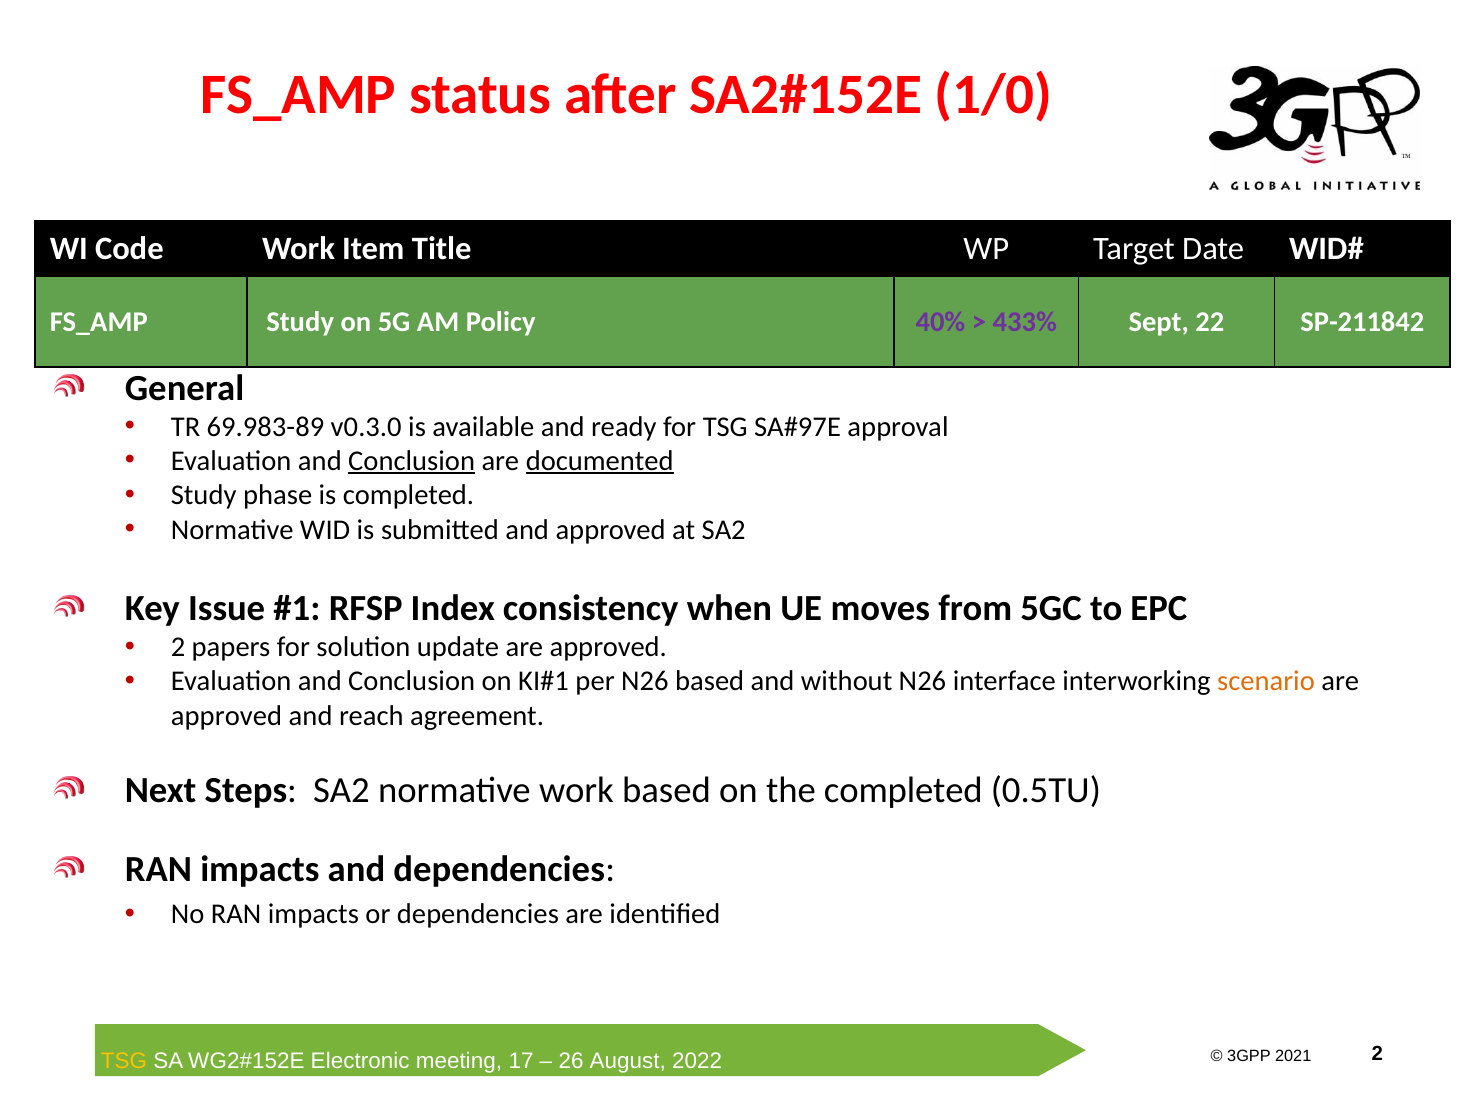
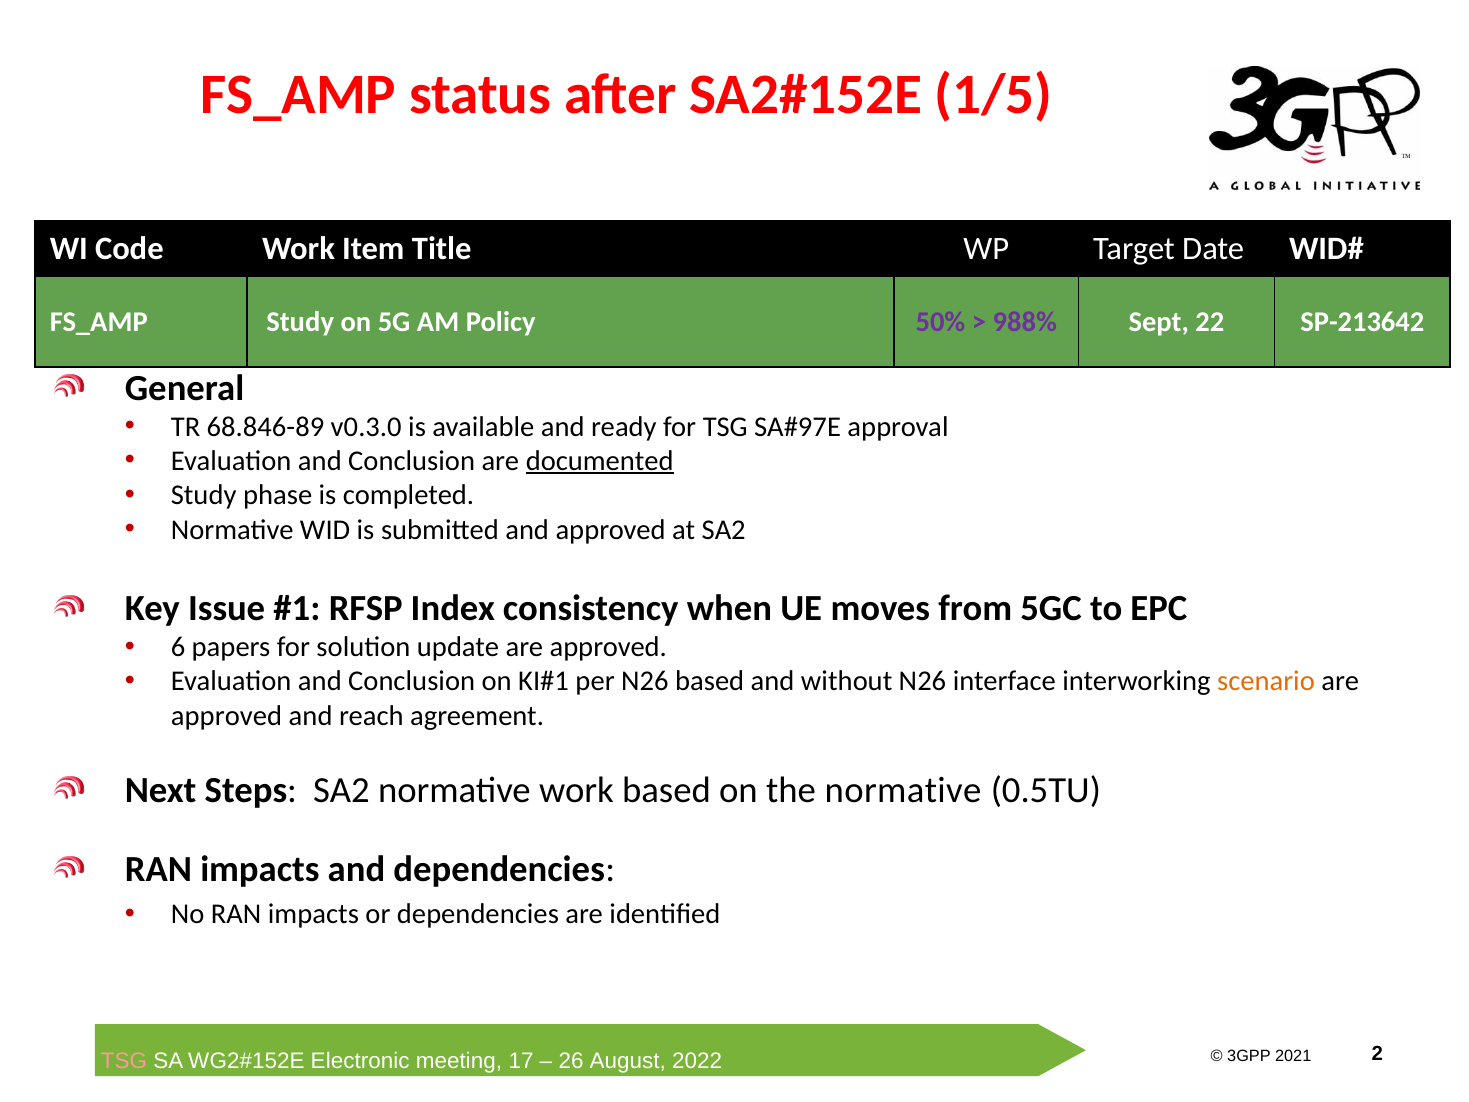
1/0: 1/0 -> 1/5
40%: 40% -> 50%
433%: 433% -> 988%
SP-211842: SP-211842 -> SP-213642
69.983-89: 69.983-89 -> 68.846-89
Conclusion at (412, 461) underline: present -> none
2 at (178, 647): 2 -> 6
the completed: completed -> normative
TSG at (124, 1060) colour: yellow -> pink
